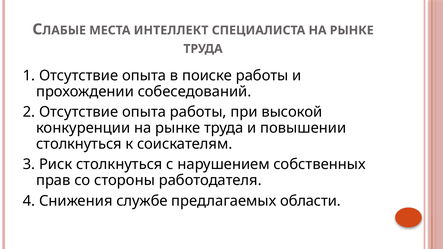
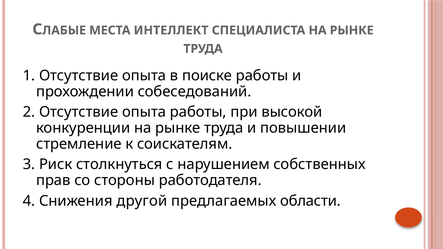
столкнуться at (79, 144): столкнуться -> стремление
службе: службе -> другой
